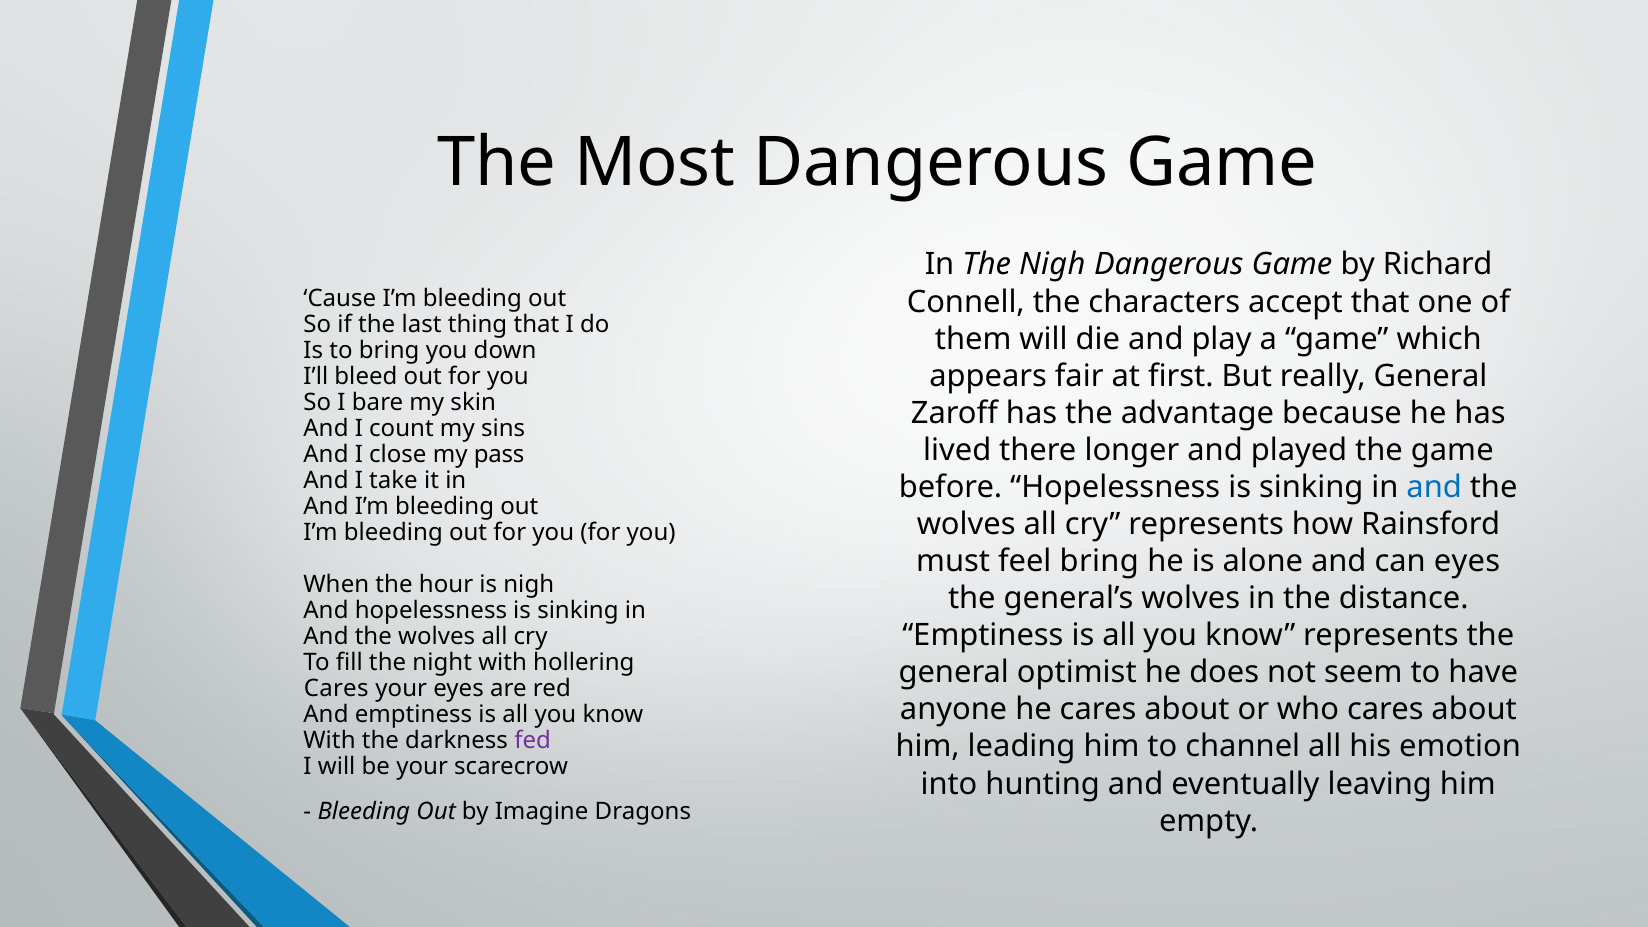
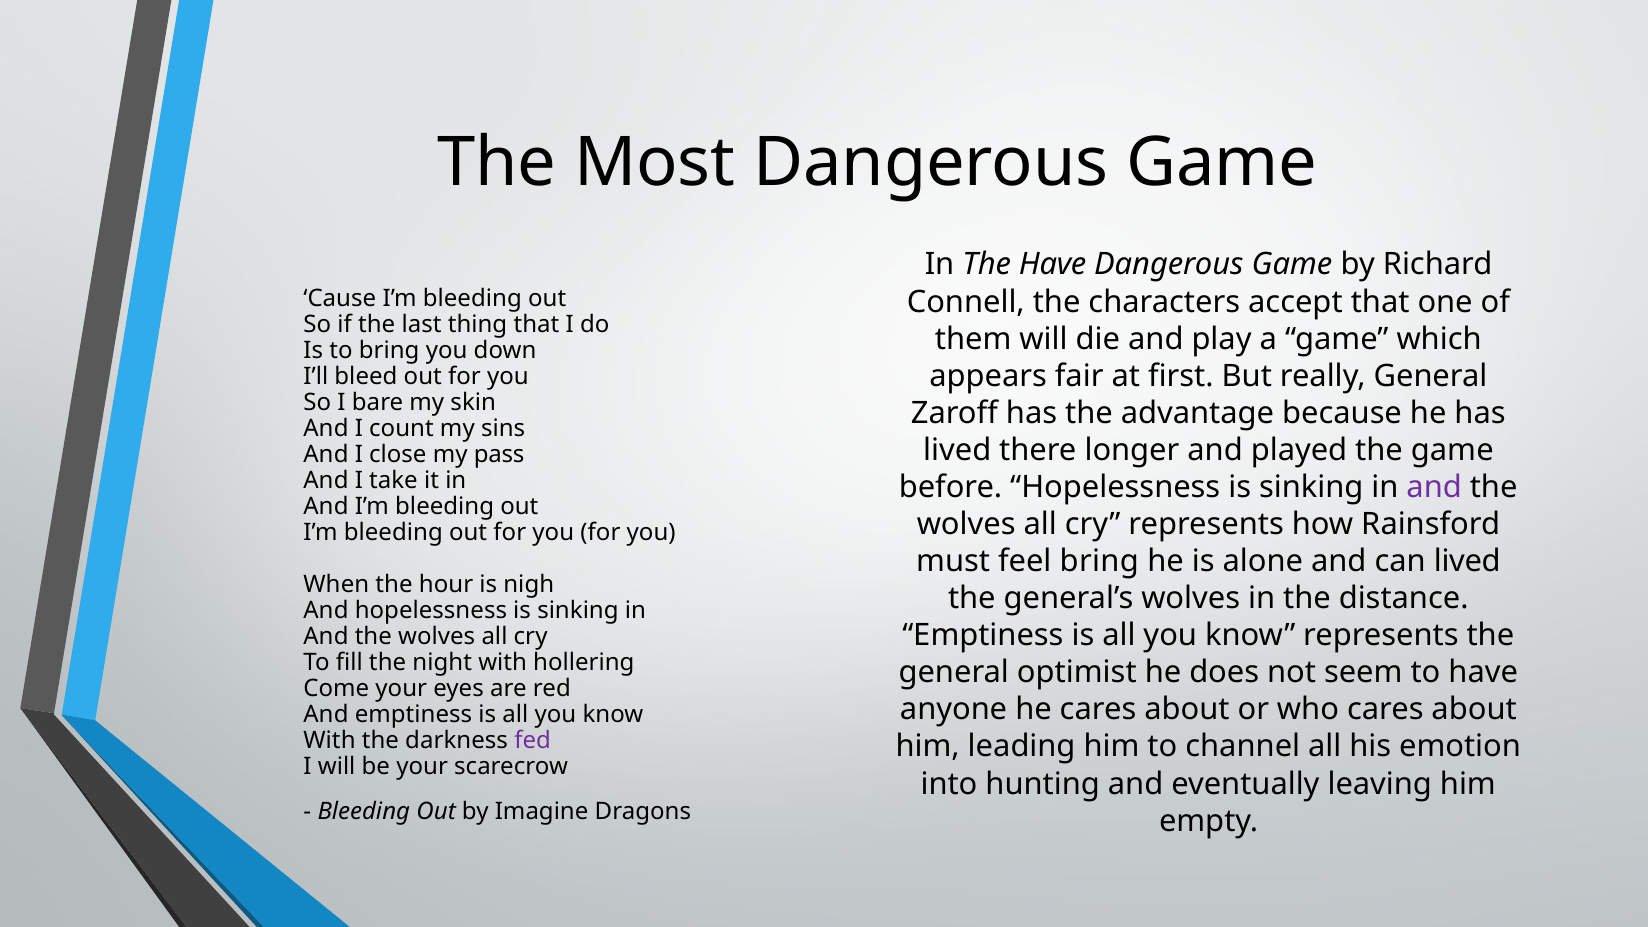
The Nigh: Nigh -> Have
and at (1434, 487) colour: blue -> purple
can eyes: eyes -> lived
Cares at (336, 689): Cares -> Come
